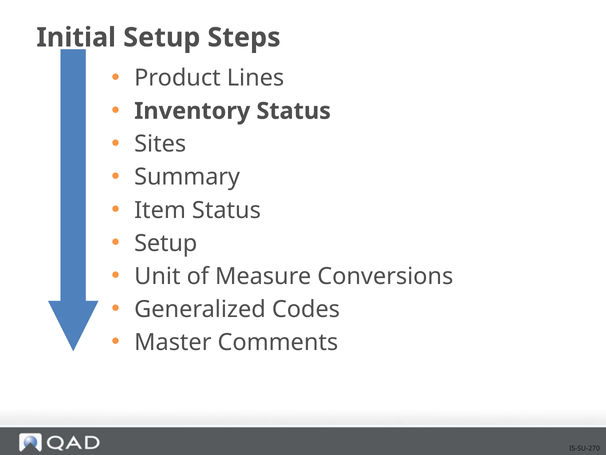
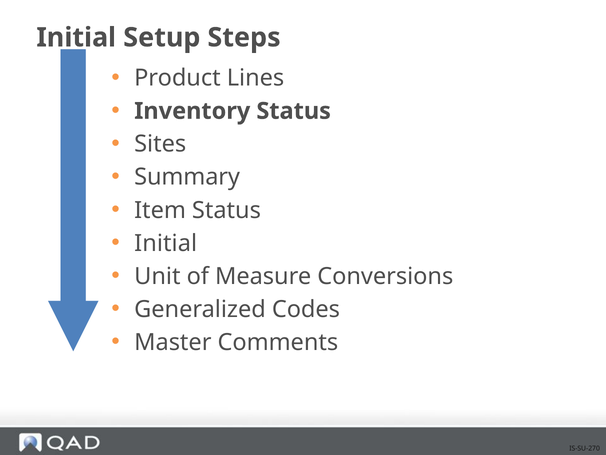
Setup at (166, 243): Setup -> Initial
